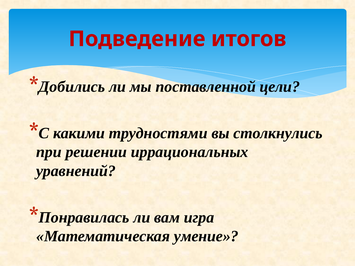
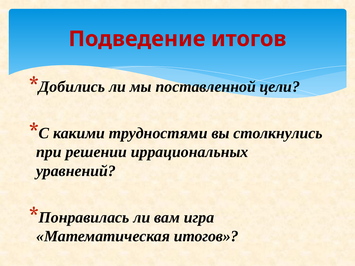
Математическая умение: умение -> итогов
